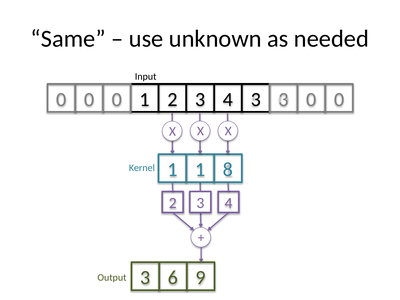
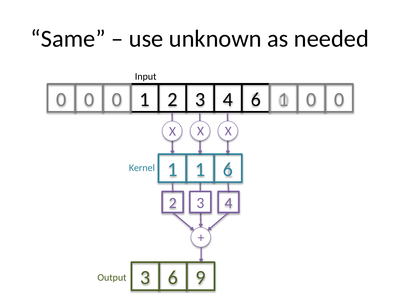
4 3: 3 -> 6
3 at (284, 99): 3 -> 1
1 8: 8 -> 6
